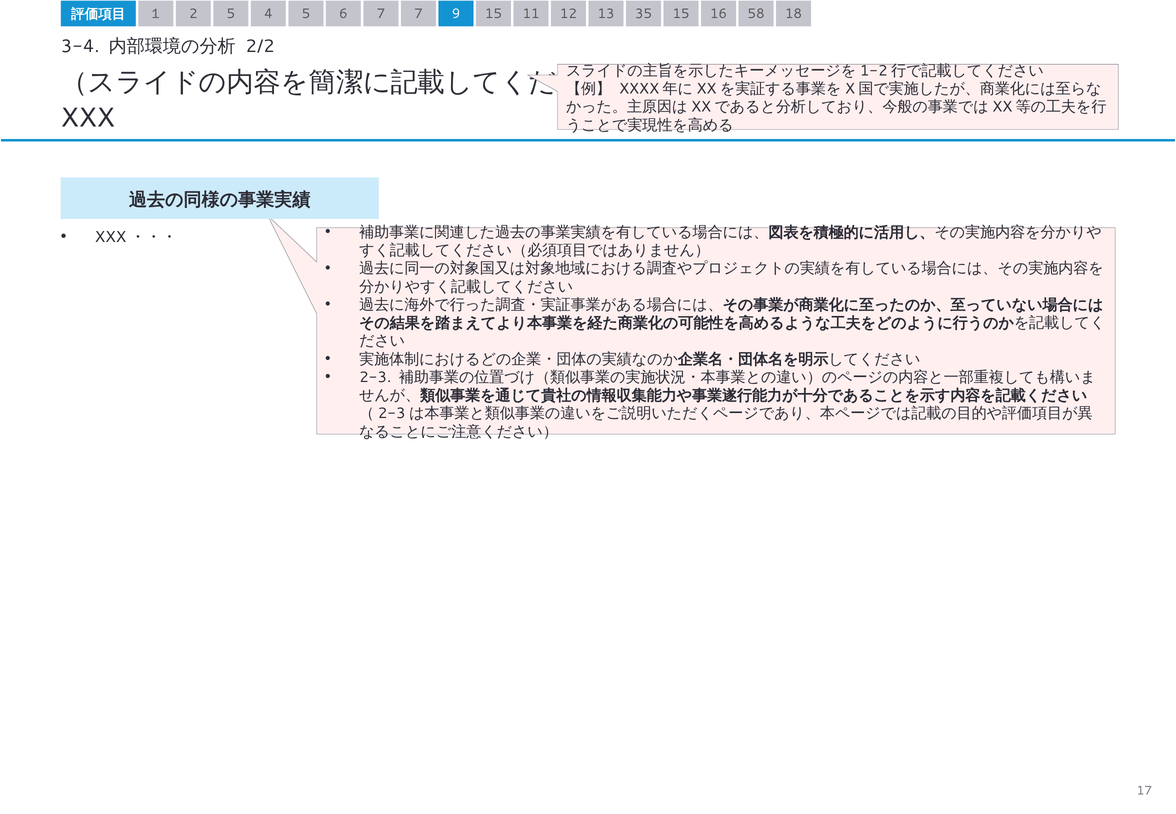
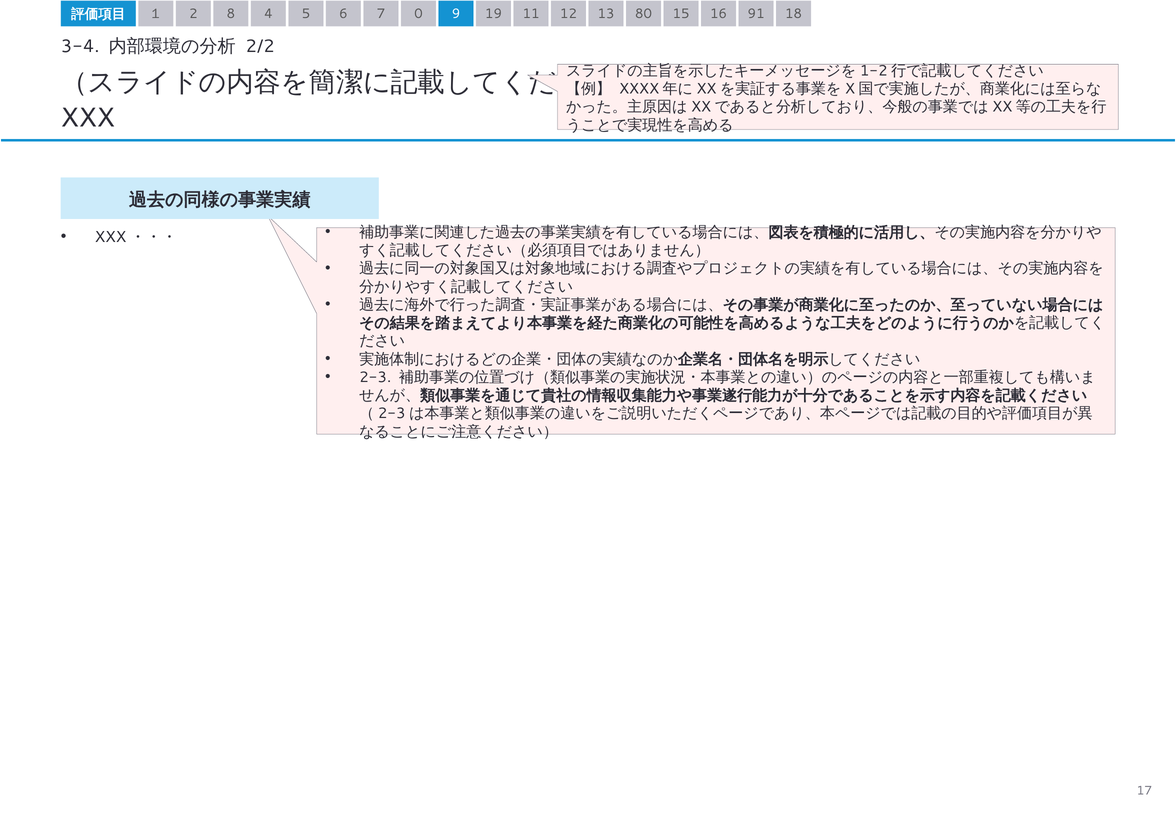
2 5: 5 -> 8
7 7: 7 -> 0
9 15: 15 -> 19
35: 35 -> 80
58: 58 -> 91
